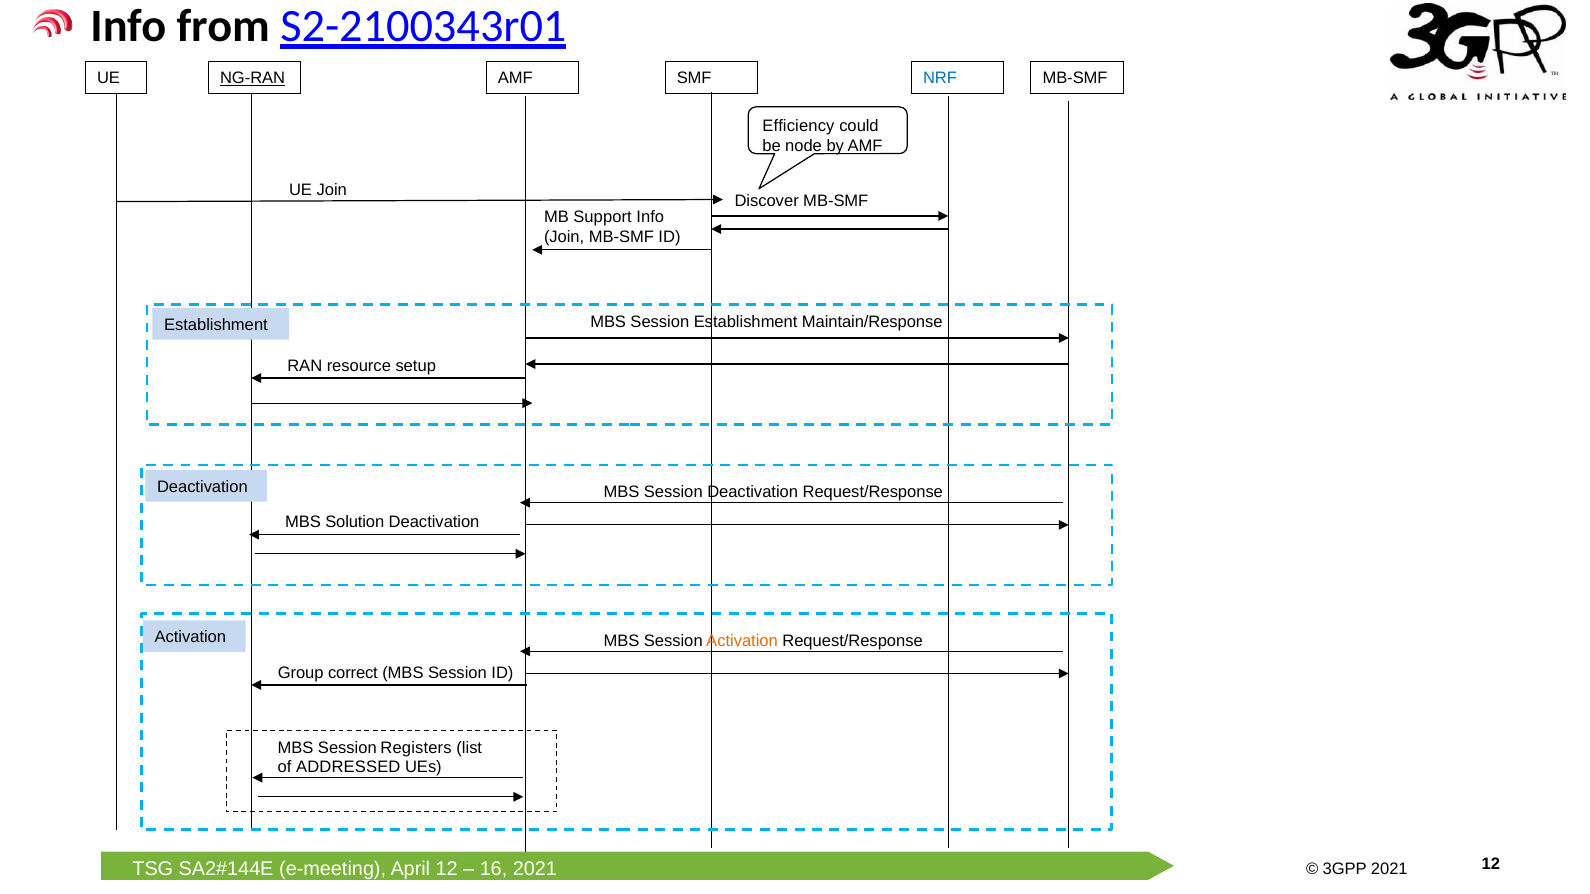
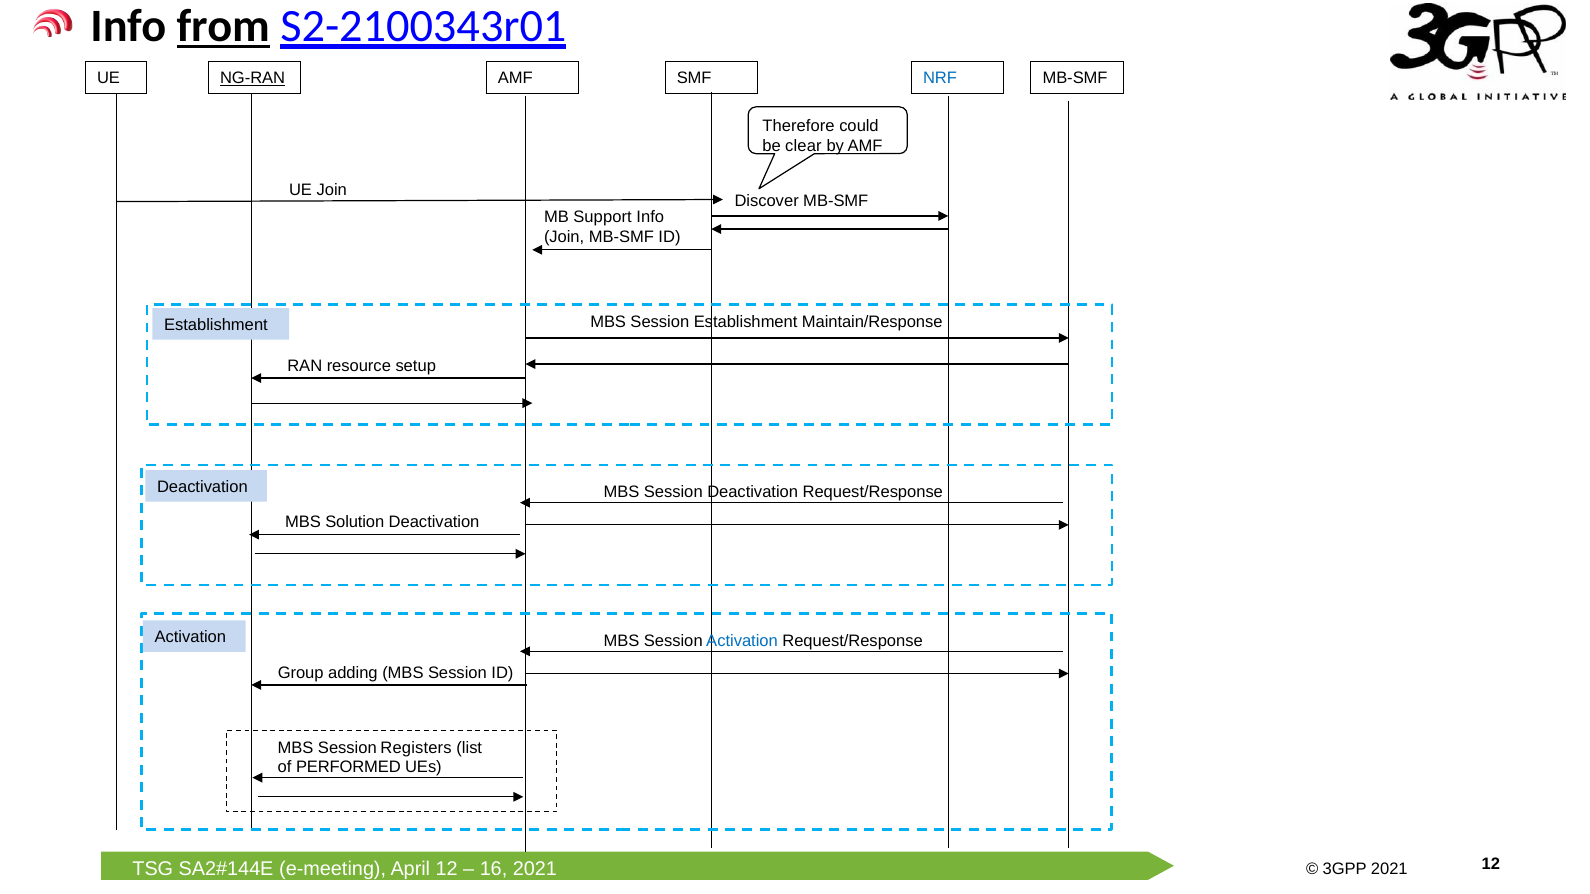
from underline: none -> present
Efficiency: Efficiency -> Therefore
node: node -> clear
Activation at (742, 641) colour: orange -> blue
correct: correct -> adding
ADDRESSED: ADDRESSED -> PERFORMED
